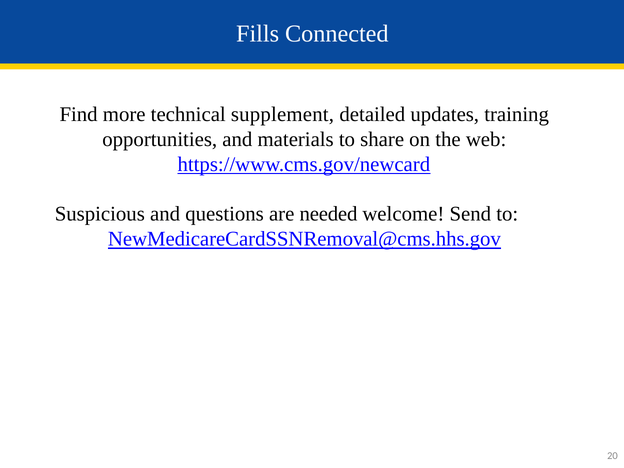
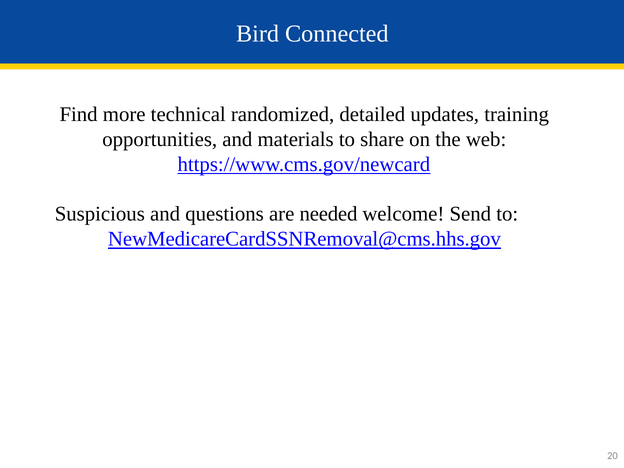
Fills: Fills -> Bird
supplement: supplement -> randomized
